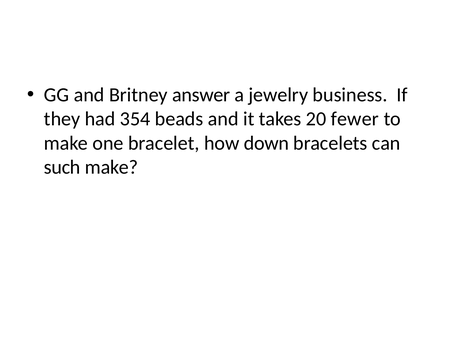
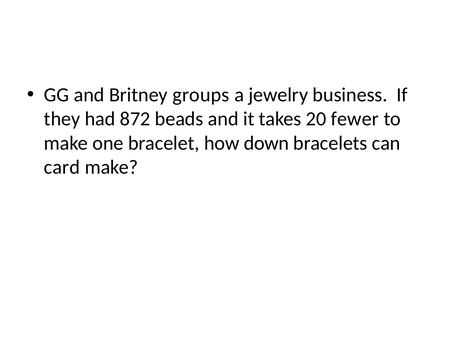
answer: answer -> groups
354: 354 -> 872
such: such -> card
